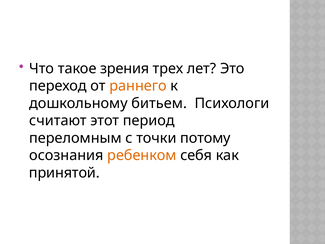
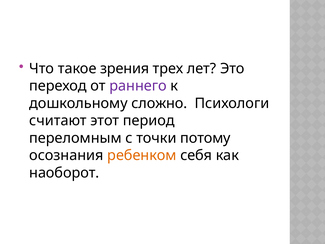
раннего colour: orange -> purple
битьем: битьем -> сложно
принятой: принятой -> наоборот
